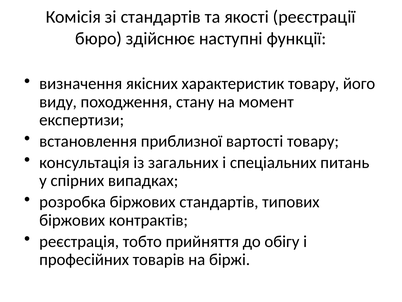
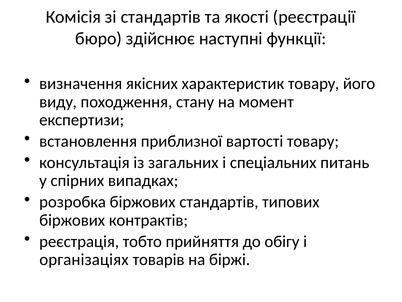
професійних: професійних -> організаціях
